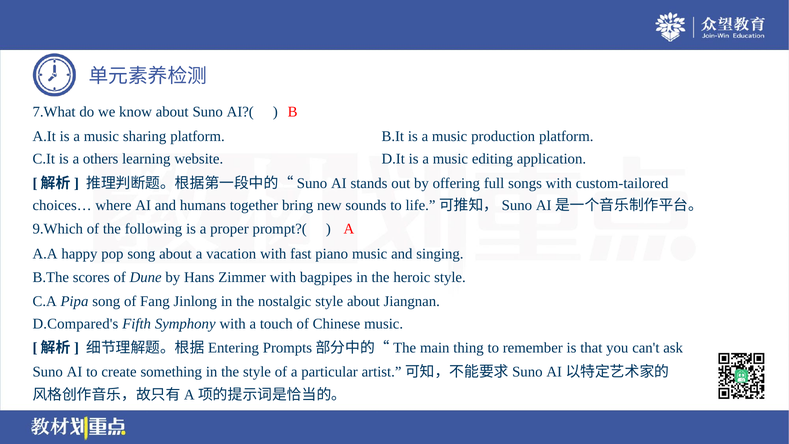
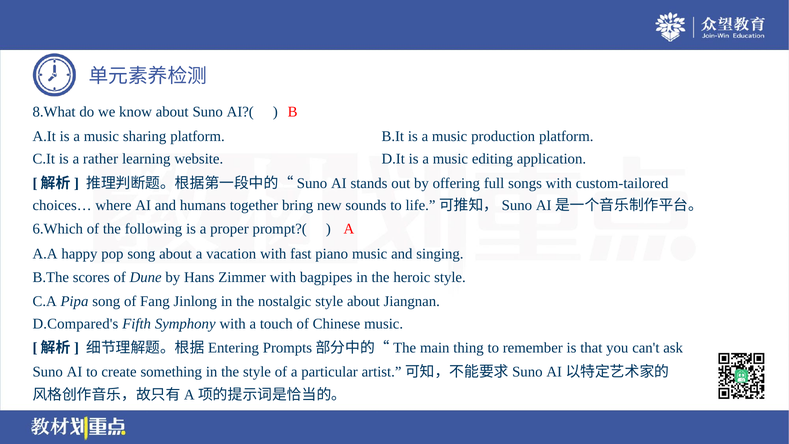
7.What: 7.What -> 8.What
others: others -> rather
9.Which: 9.Which -> 6.Which
